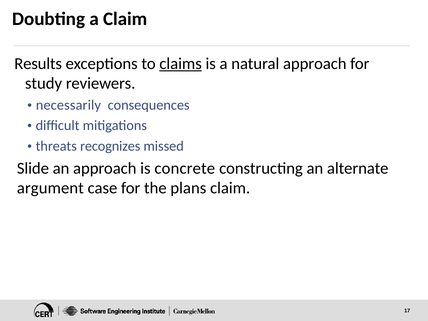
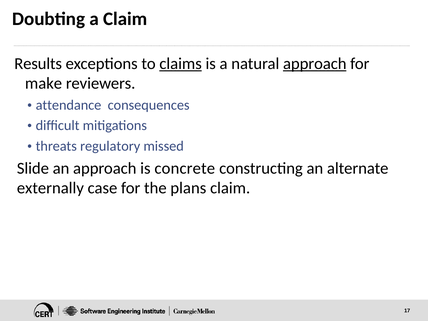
approach at (315, 64) underline: none -> present
study: study -> make
necessarily: necessarily -> attendance
recognizes: recognizes -> regulatory
argument: argument -> externally
